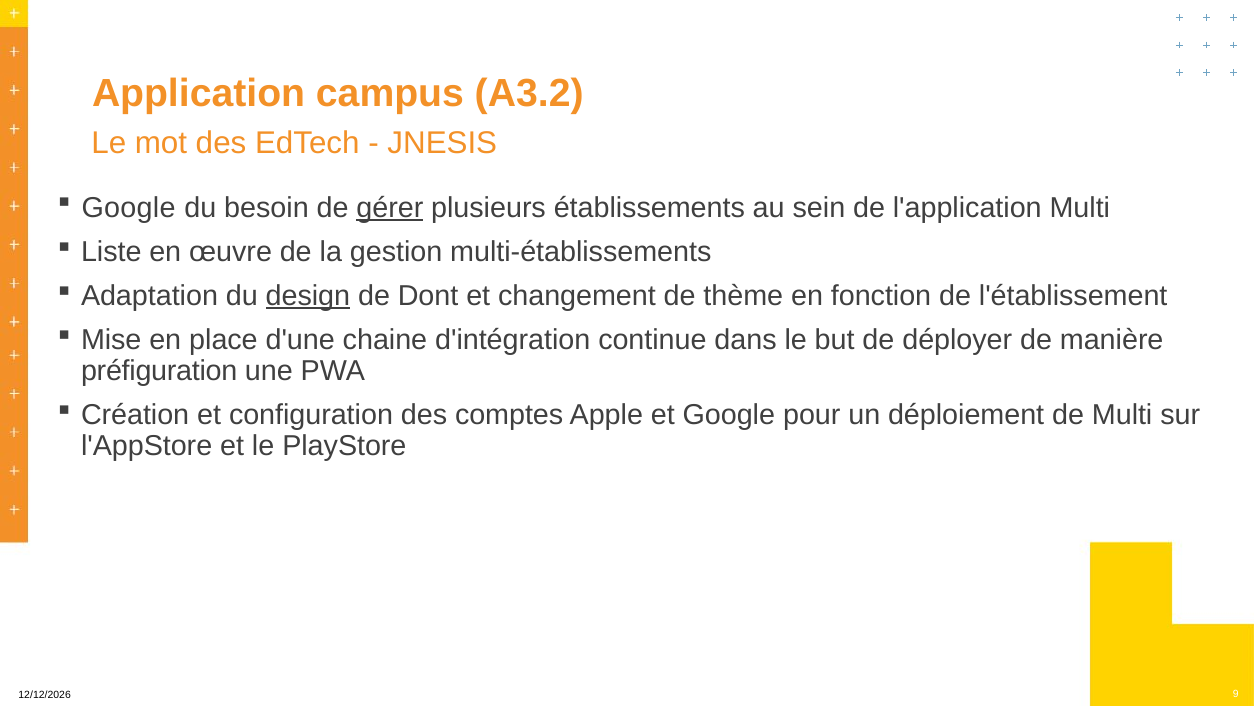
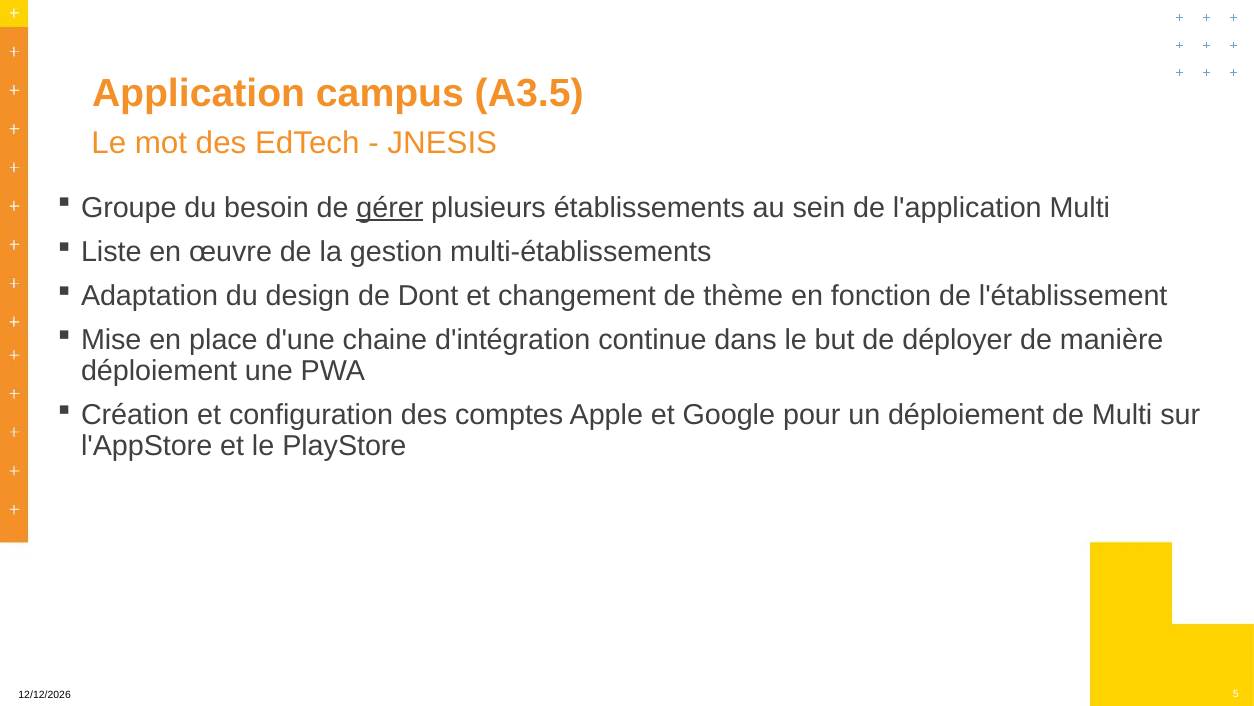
A3.2: A3.2 -> A3.5
Google at (129, 208): Google -> Groupe
design underline: present -> none
préfiguration at (159, 371): préfiguration -> déploiement
9: 9 -> 5
